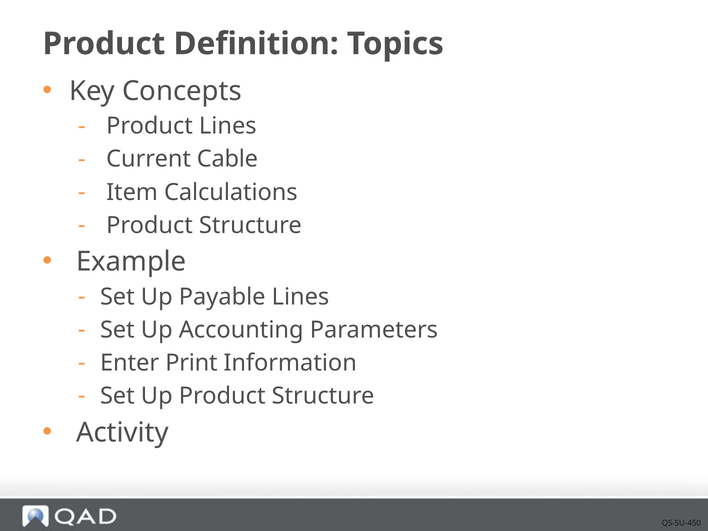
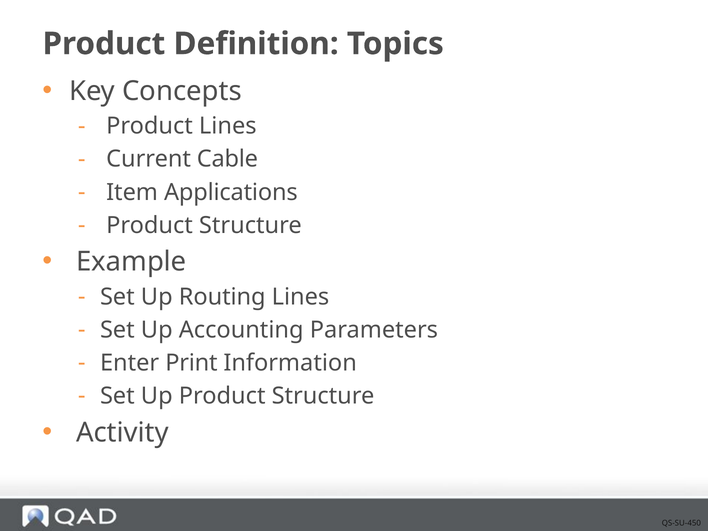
Calculations: Calculations -> Applications
Payable: Payable -> Routing
